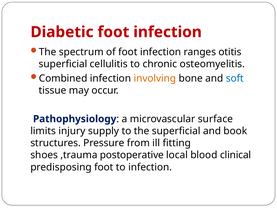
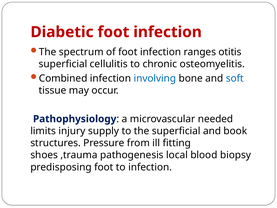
involving colour: orange -> blue
surface: surface -> needed
postoperative: postoperative -> pathogenesis
clinical: clinical -> biopsy
